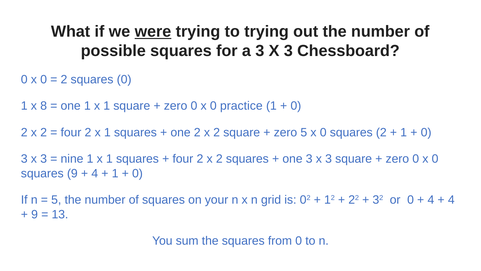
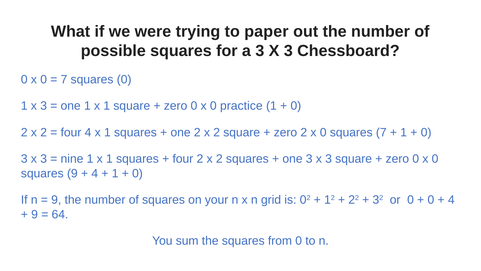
were underline: present -> none
to trying: trying -> paper
2 at (64, 79): 2 -> 7
1 x 8: 8 -> 3
2 at (88, 132): 2 -> 4
zero 5: 5 -> 2
squares 2: 2 -> 7
5 at (56, 200): 5 -> 9
4 at (431, 200): 4 -> 0
13: 13 -> 64
